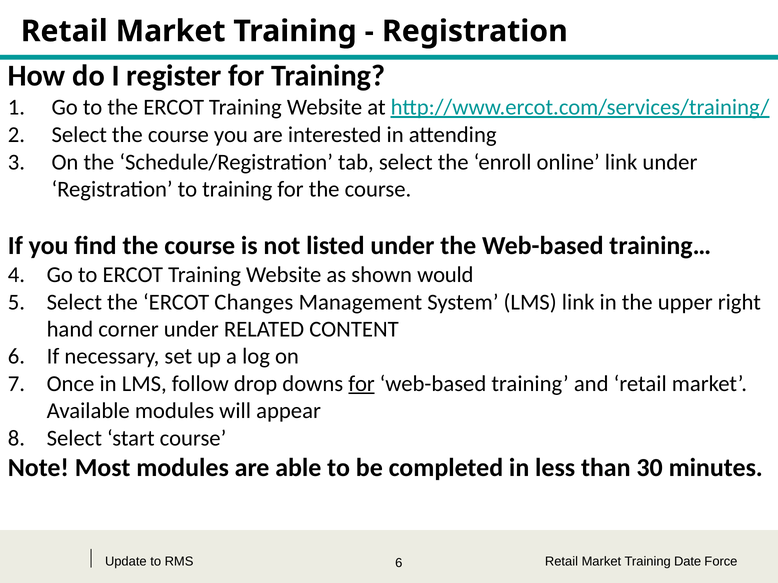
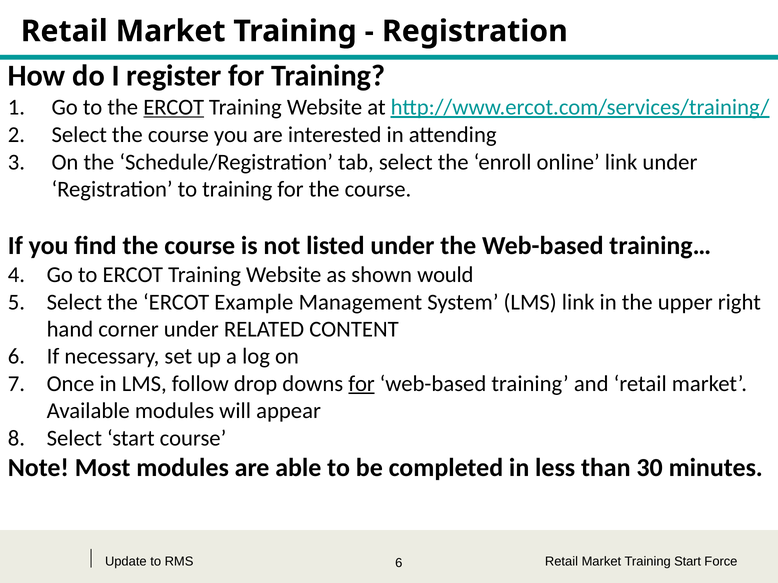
ERCOT at (174, 107) underline: none -> present
Changes: Changes -> Example
Training Date: Date -> Start
